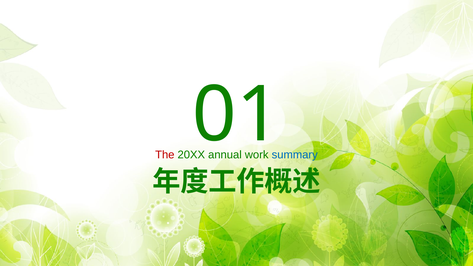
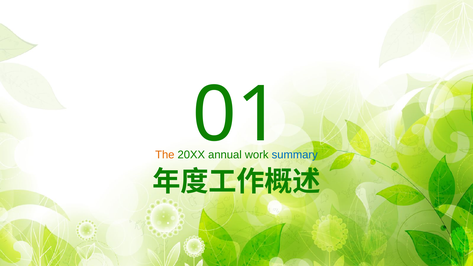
The colour: red -> orange
